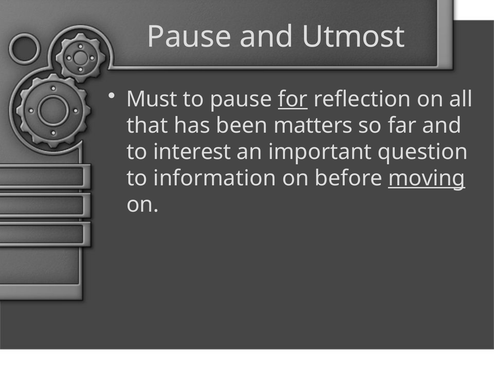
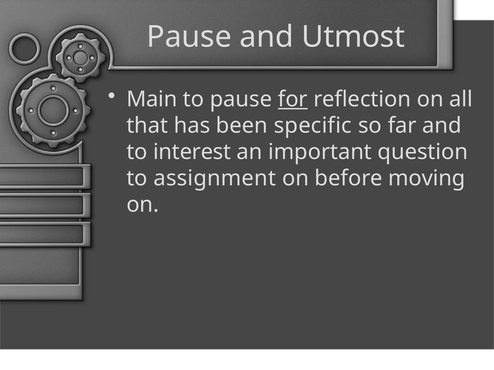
Must: Must -> Main
matters: matters -> specific
information: information -> assignment
moving underline: present -> none
